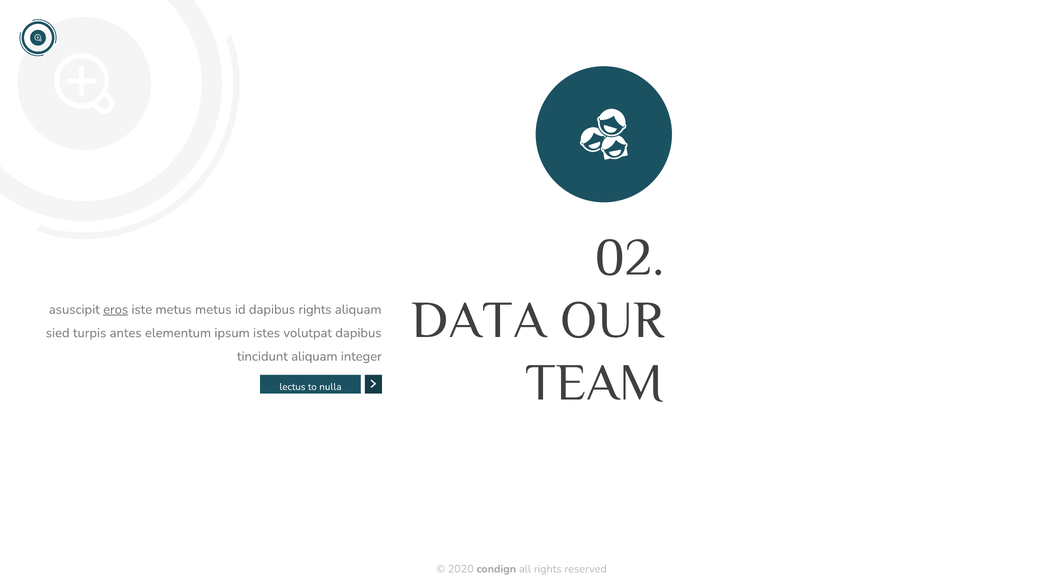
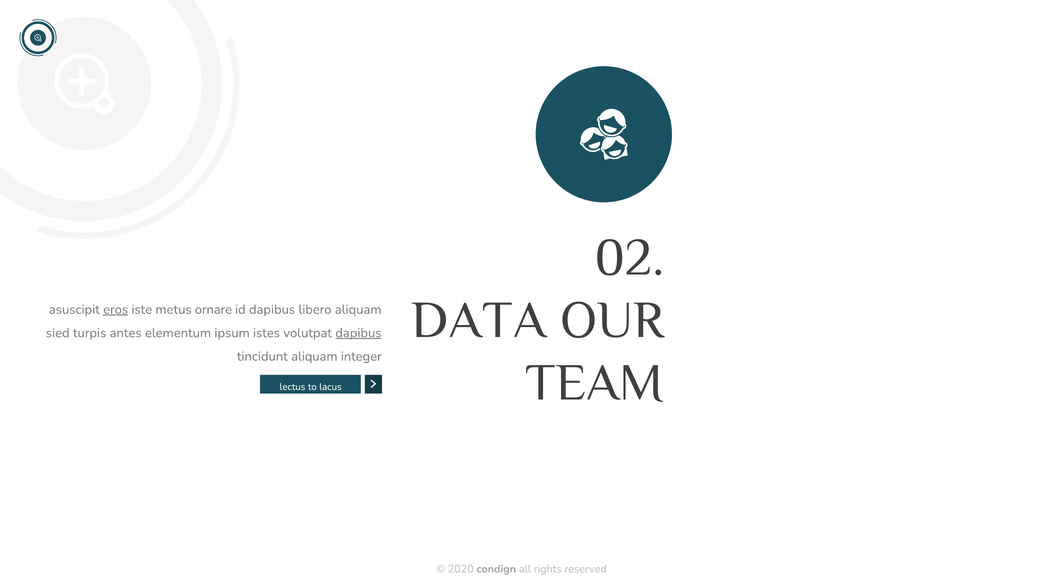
metus metus: metus -> ornare
dapibus rights: rights -> libero
dapibus at (358, 333) underline: none -> present
nulla: nulla -> lacus
